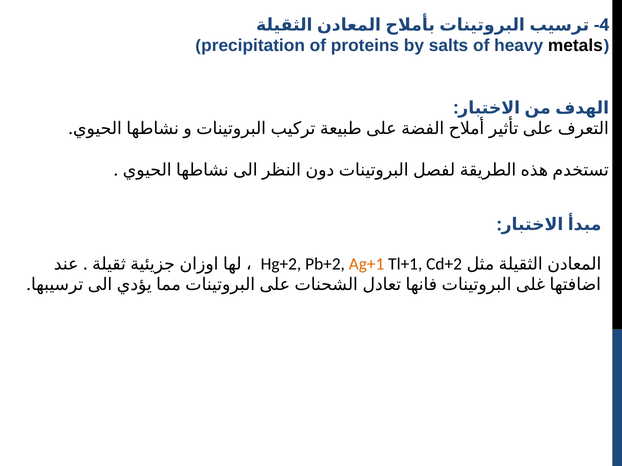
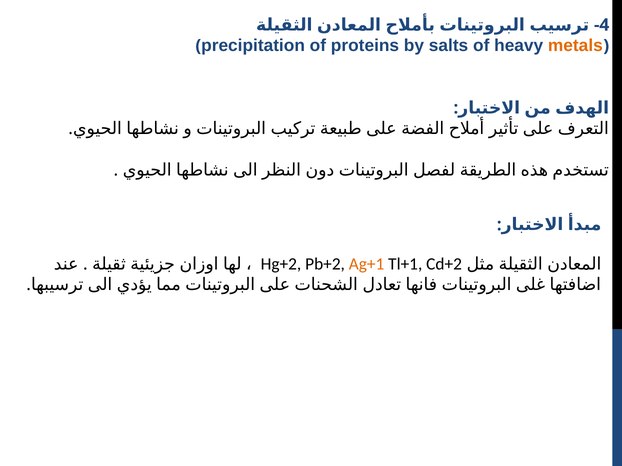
metals colour: black -> orange
